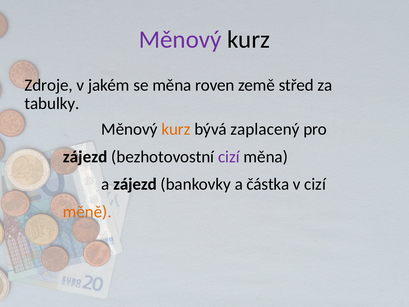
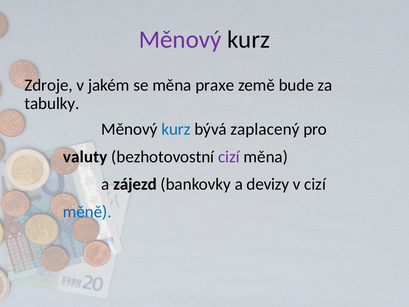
roven: roven -> praxe
střed: střed -> bude
kurz at (176, 129) colour: orange -> blue
zájezd at (85, 157): zájezd -> valuty
částka: částka -> devizy
měně colour: orange -> blue
